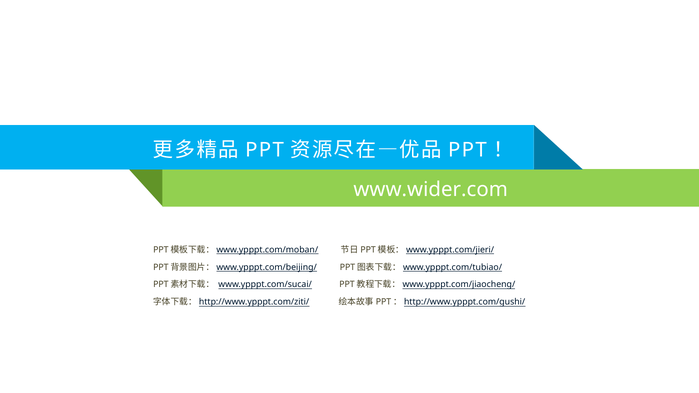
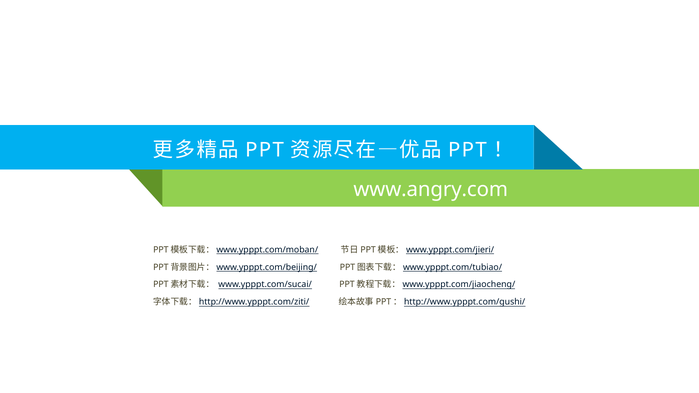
www.wider.com: www.wider.com -> www.angry.com
